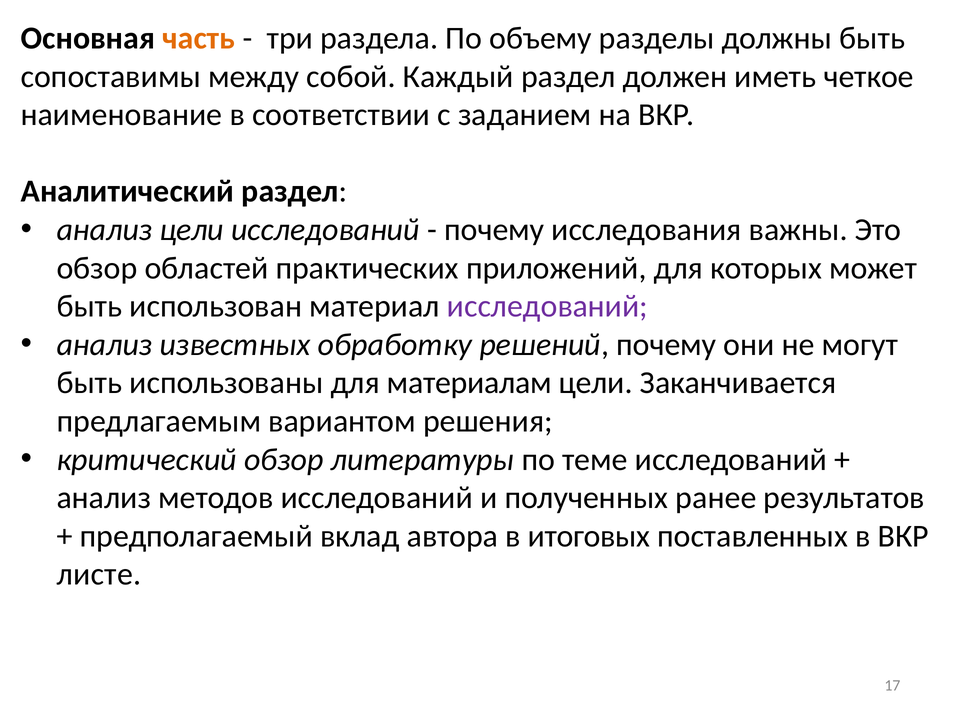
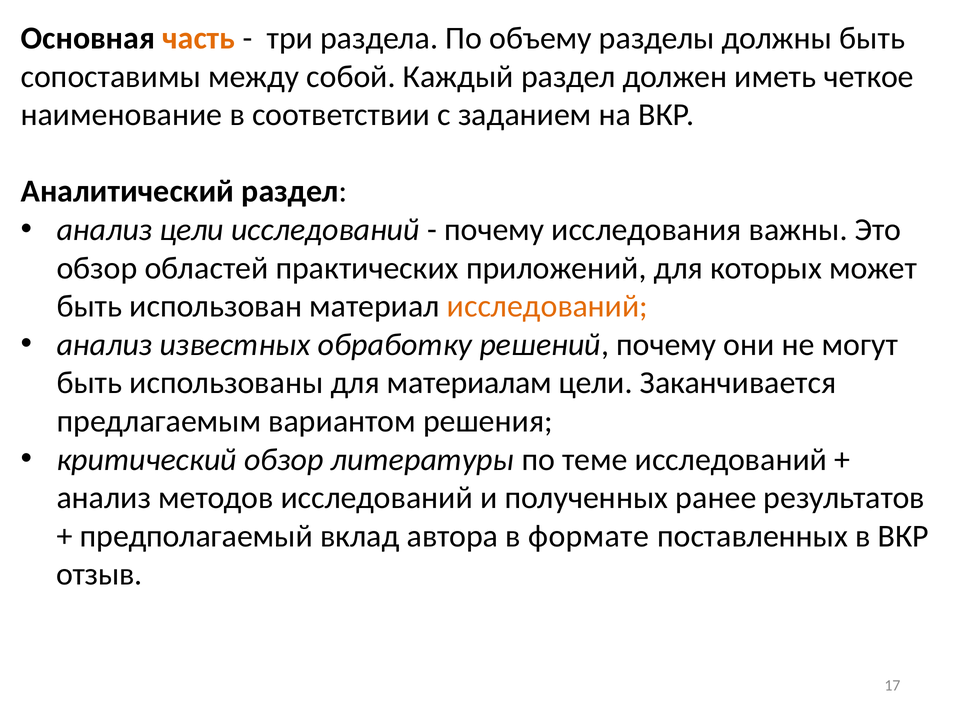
исследований at (547, 307) colour: purple -> orange
итоговых: итоговых -> формате
листе: листе -> отзыв
